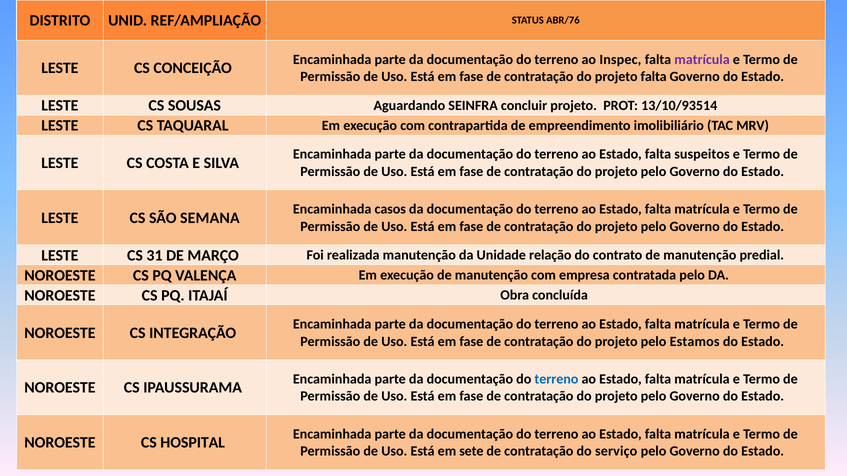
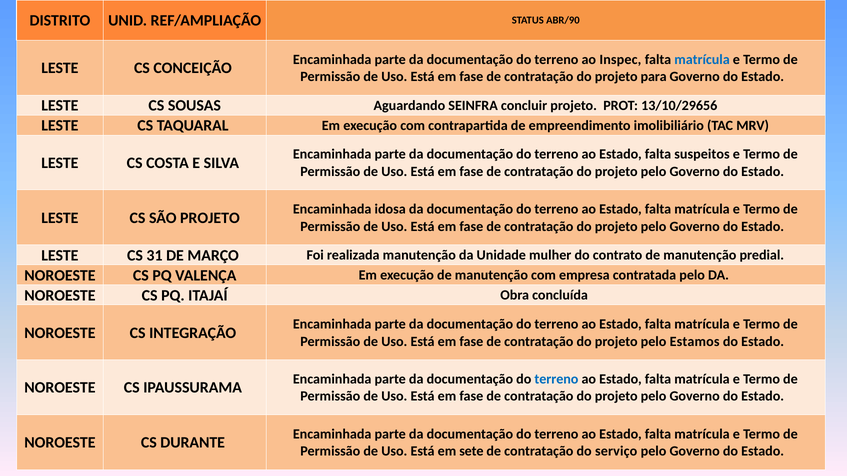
ABR/76: ABR/76 -> ABR/90
matrícula at (702, 59) colour: purple -> blue
projeto falta: falta -> para
13/10/93514: 13/10/93514 -> 13/10/29656
casos: casos -> idosa
SÃO SEMANA: SEMANA -> PROJETO
relação: relação -> mulher
HOSPITAL: HOSPITAL -> DURANTE
